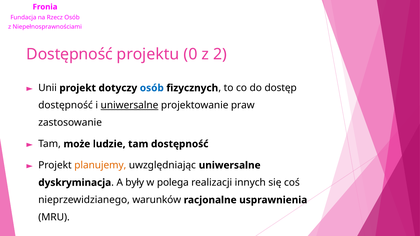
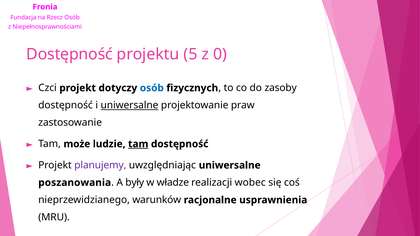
0: 0 -> 5
2: 2 -> 0
Unii: Unii -> Czci
dostęp: dostęp -> zasoby
tam at (138, 144) underline: none -> present
planujemy colour: orange -> purple
dyskryminacja: dyskryminacja -> poszanowania
polega: polega -> władze
innych: innych -> wobec
